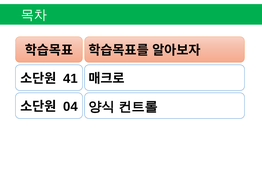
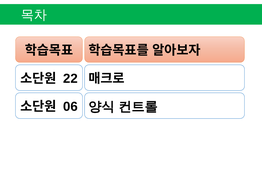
41: 41 -> 22
04: 04 -> 06
